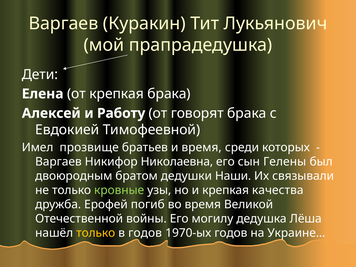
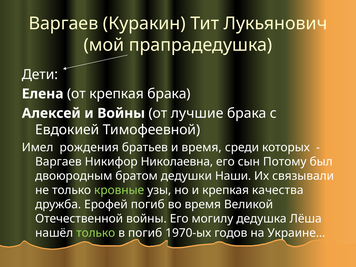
и Работу: Работу -> Войны
говорят: говорят -> лучшие
прозвище: прозвище -> рождения
Гелены: Гелены -> Потому
только at (96, 233) colour: yellow -> light green
в годов: годов -> погиб
